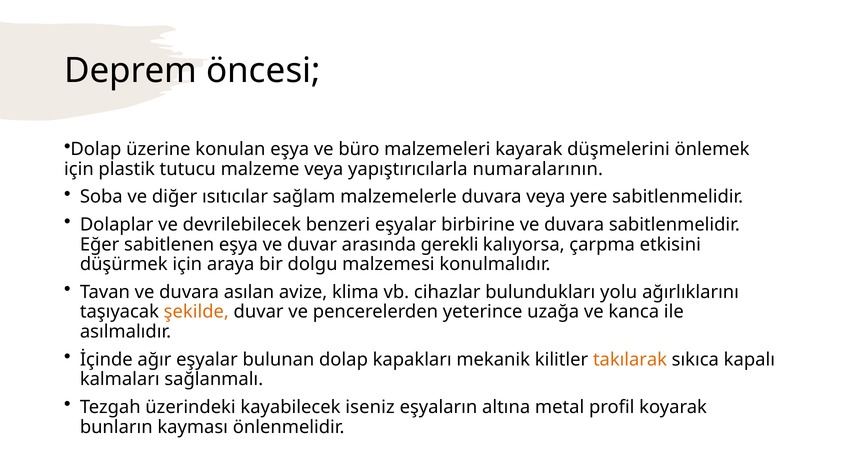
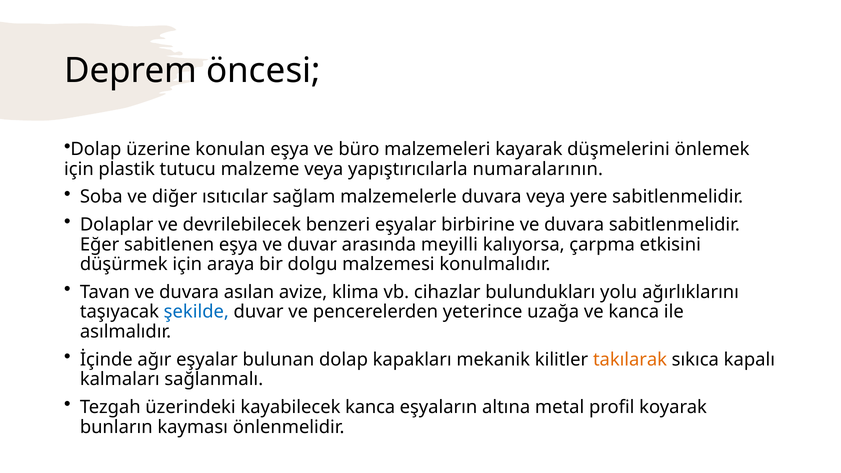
gerekli: gerekli -> meyilli
şekilde colour: orange -> blue
kayabilecek iseniz: iseniz -> kanca
